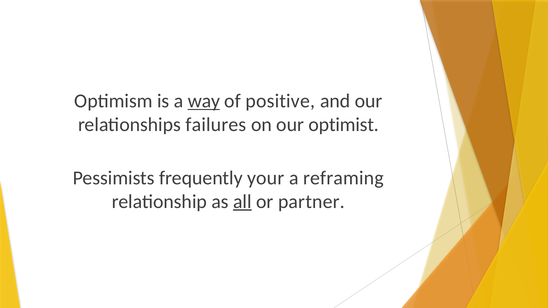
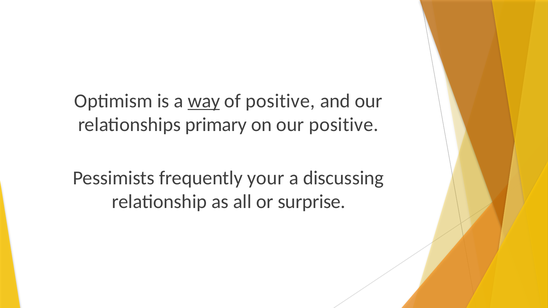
failures: failures -> primary
our optimist: optimist -> positive
reframing: reframing -> discussing
all underline: present -> none
partner: partner -> surprise
